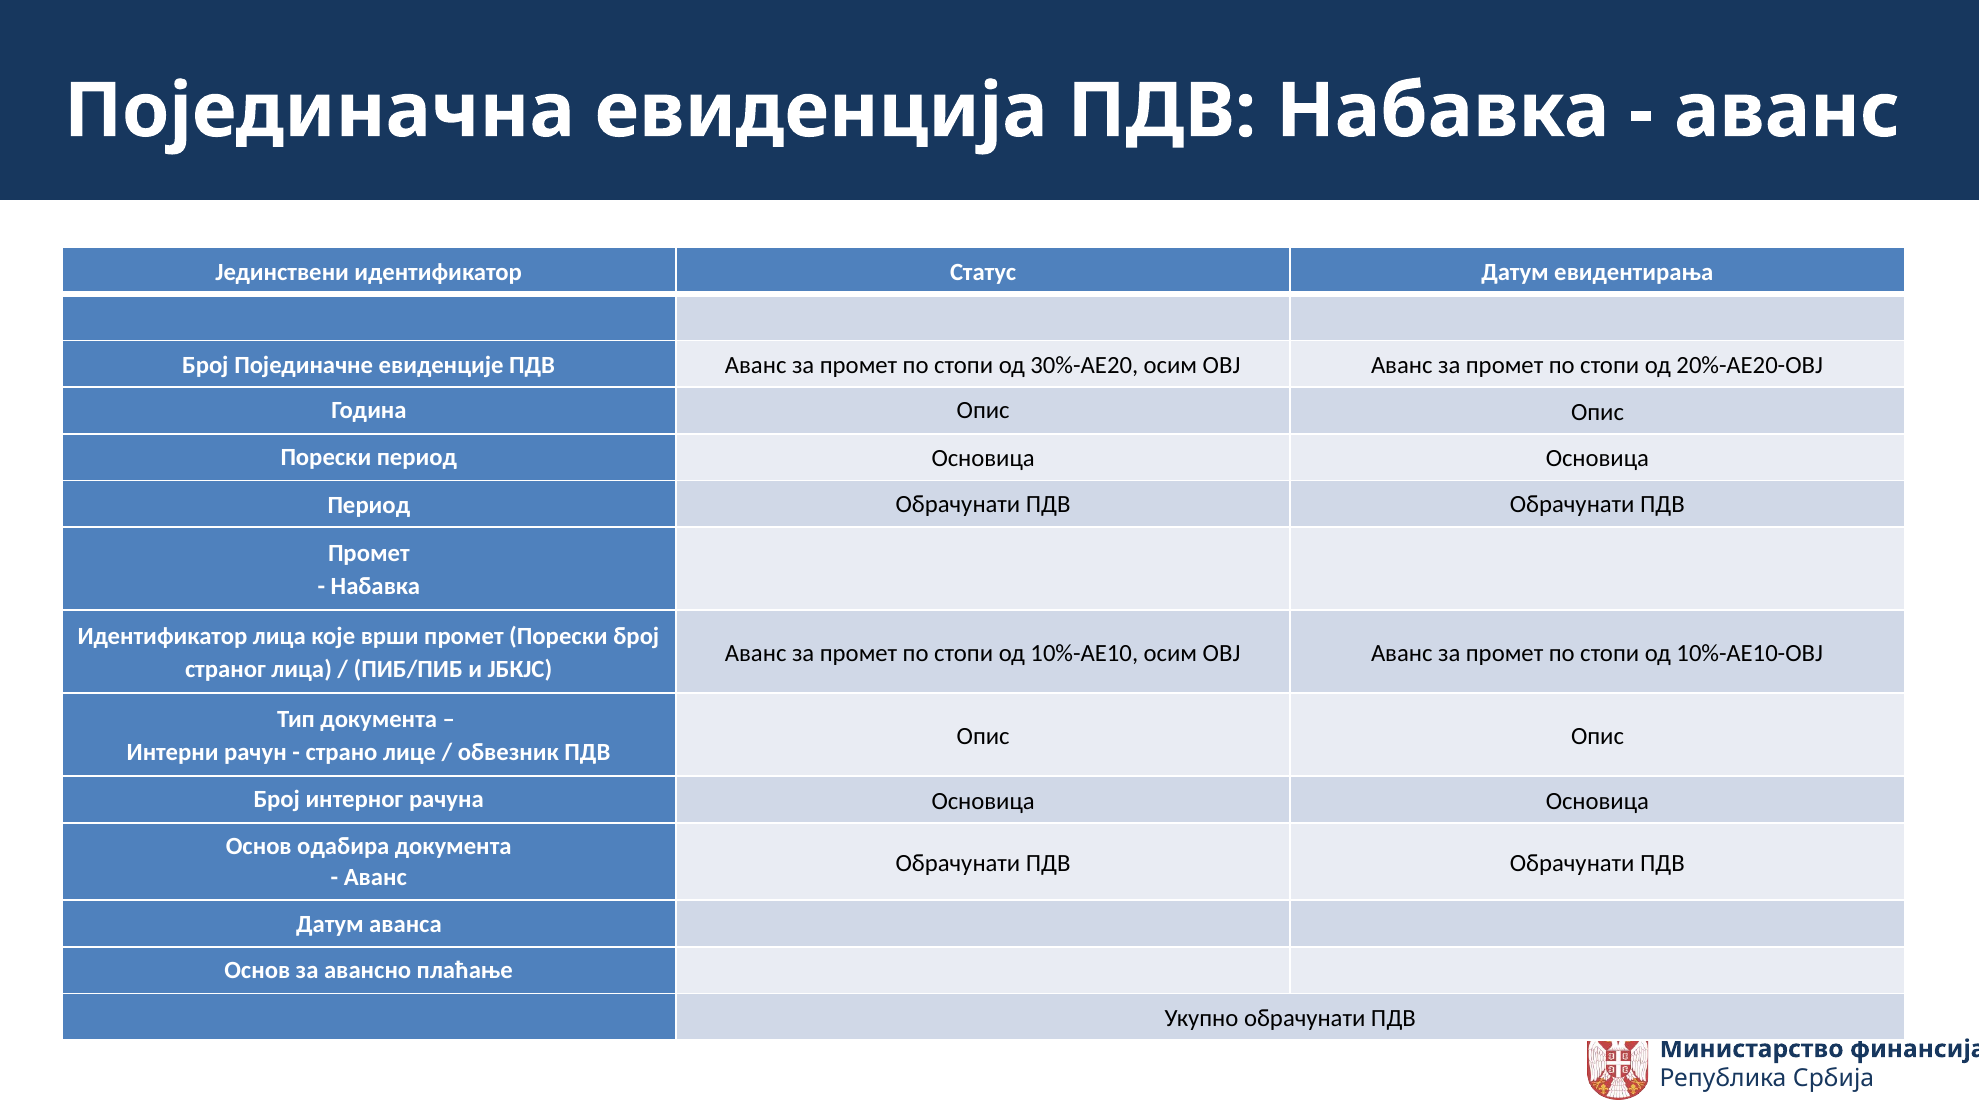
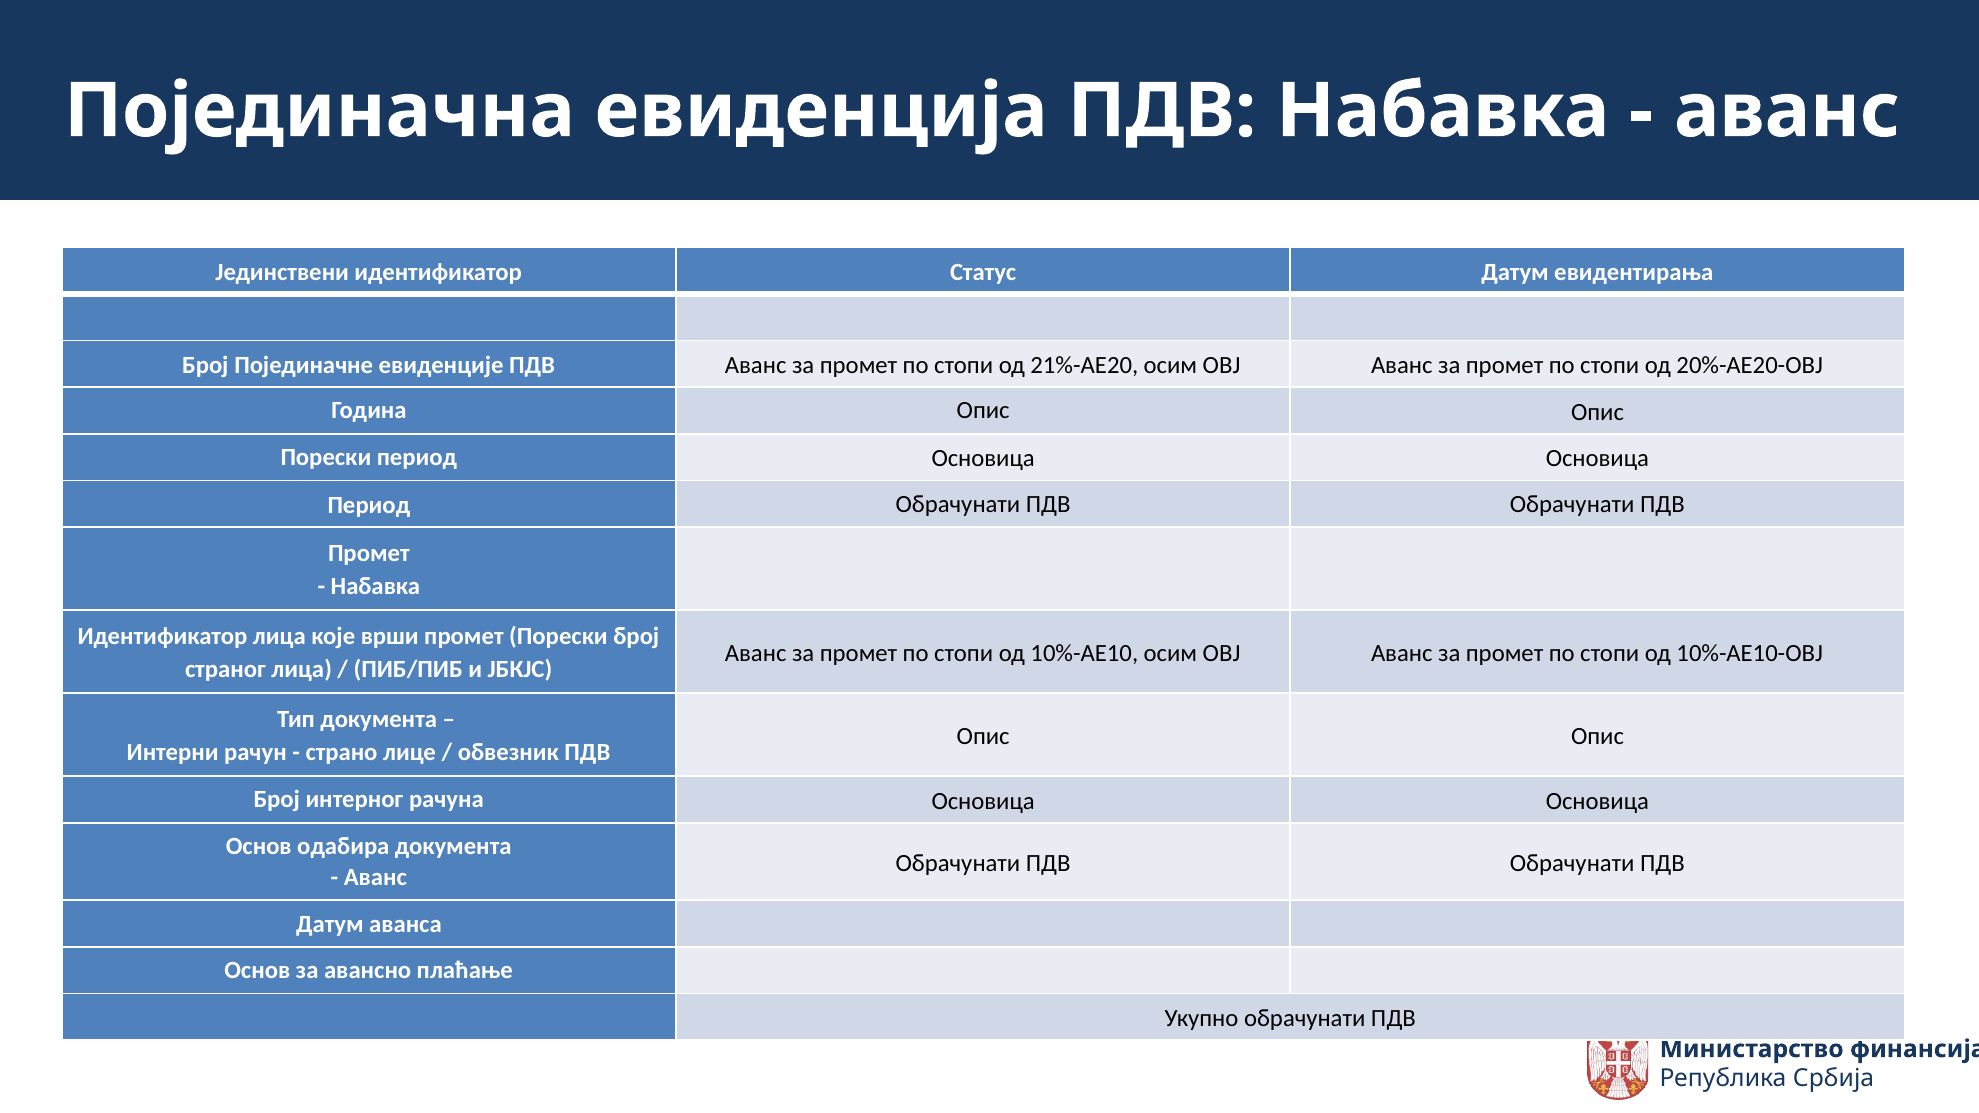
30%-AE20: 30%-AE20 -> 21%-AE20
